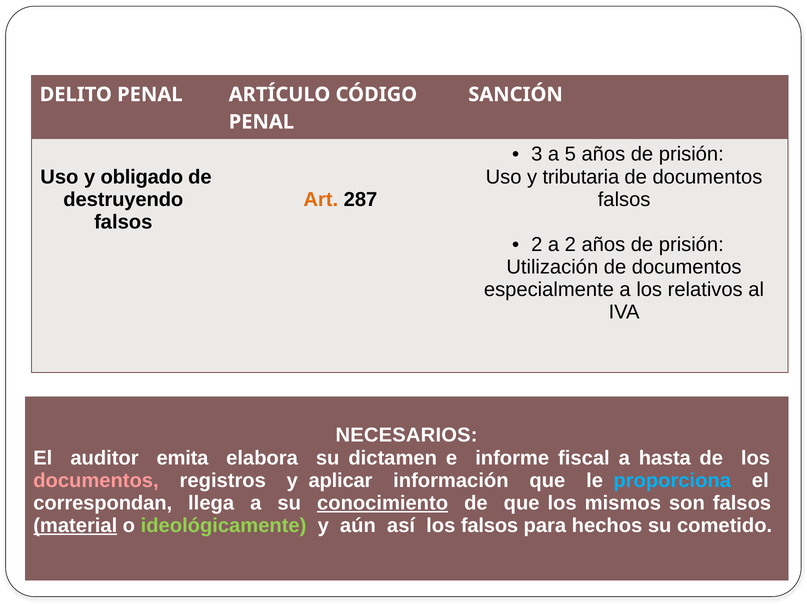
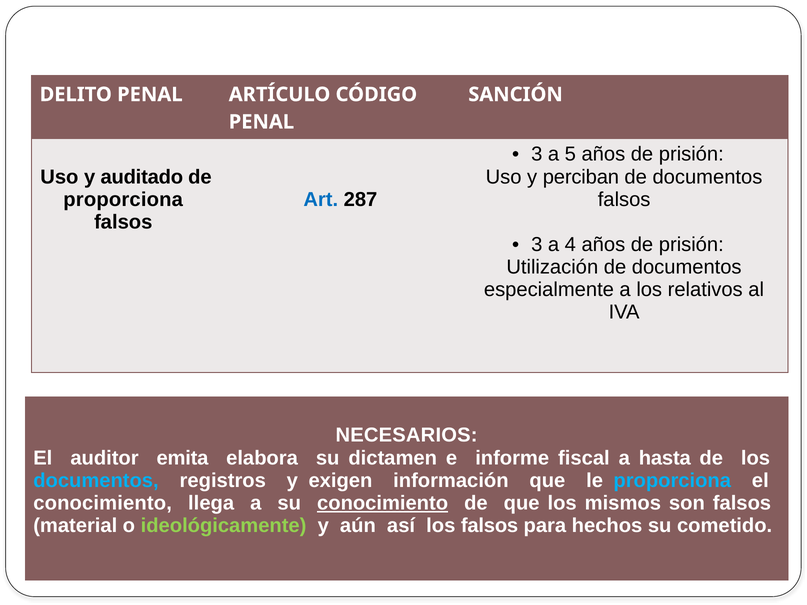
obligado: obligado -> auditado
tributaria: tributaria -> perciban
destruyendo at (123, 200): destruyendo -> proporciona
Art colour: orange -> blue
2 at (537, 245): 2 -> 3
a 2: 2 -> 4
documentos at (96, 481) colour: pink -> light blue
aplicar: aplicar -> exigen
correspondan at (103, 503): correspondan -> conocimiento
material underline: present -> none
